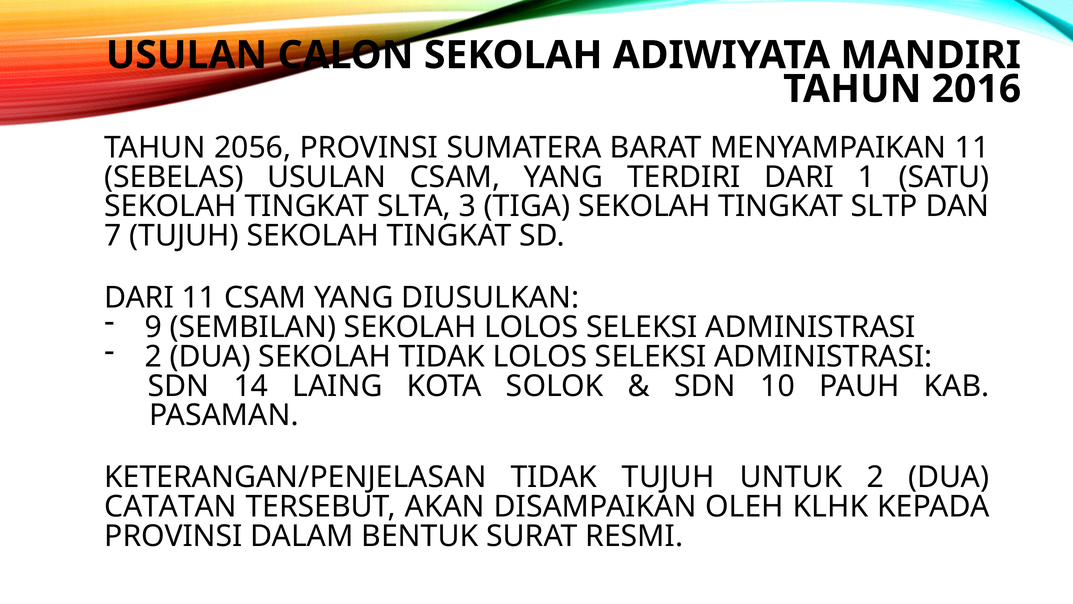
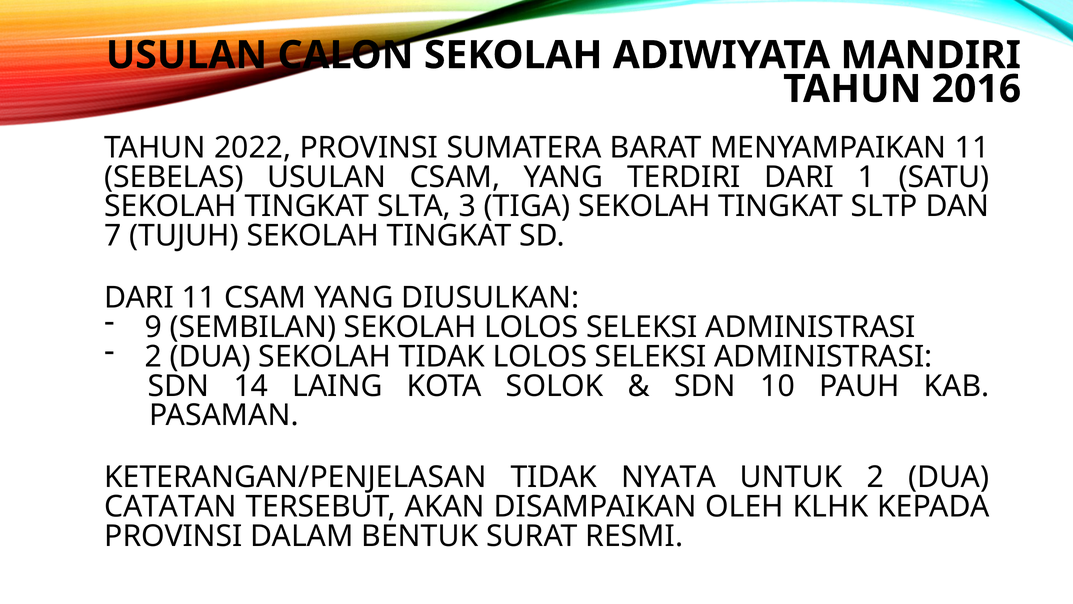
2056: 2056 -> 2022
TIDAK TUJUH: TUJUH -> NYATA
